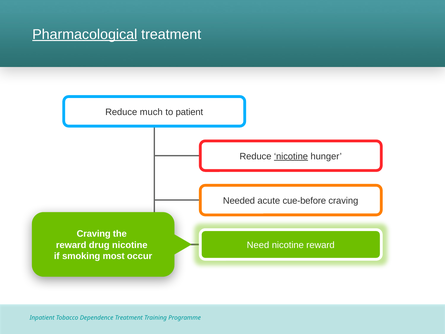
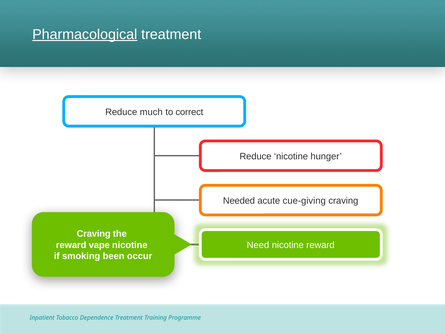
patient: patient -> correct
nicotine at (291, 156) underline: present -> none
cue-before: cue-before -> cue-giving
drug: drug -> vape
most: most -> been
